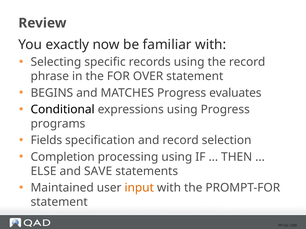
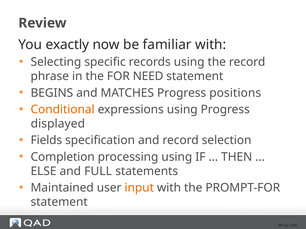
OVER: OVER -> NEED
evaluates: evaluates -> positions
Conditional colour: black -> orange
programs: programs -> displayed
SAVE: SAVE -> FULL
